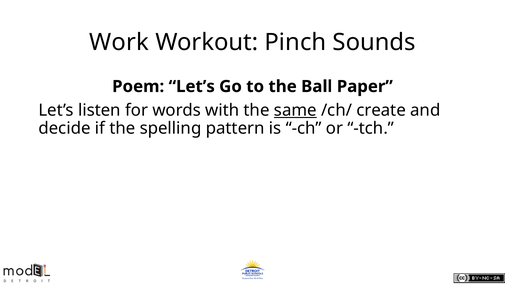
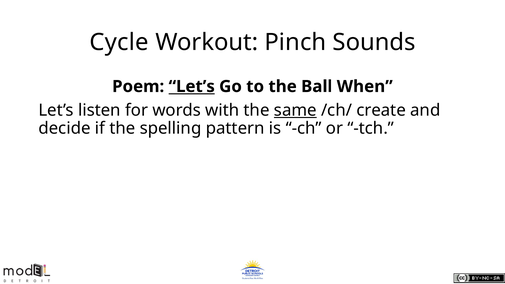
Work: Work -> Cycle
Let’s at (192, 86) underline: none -> present
Paper: Paper -> When
